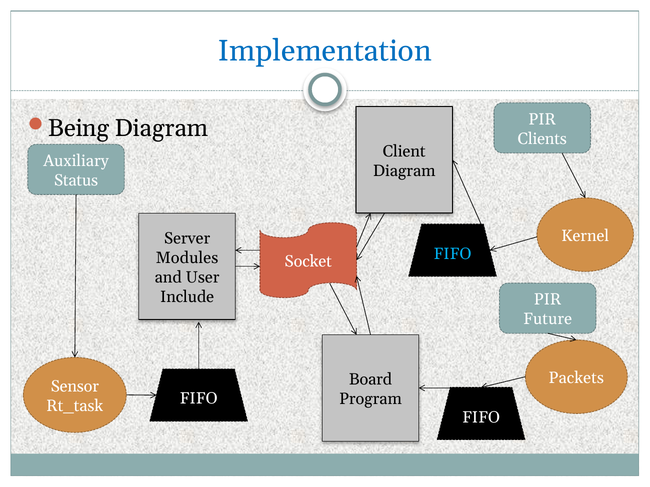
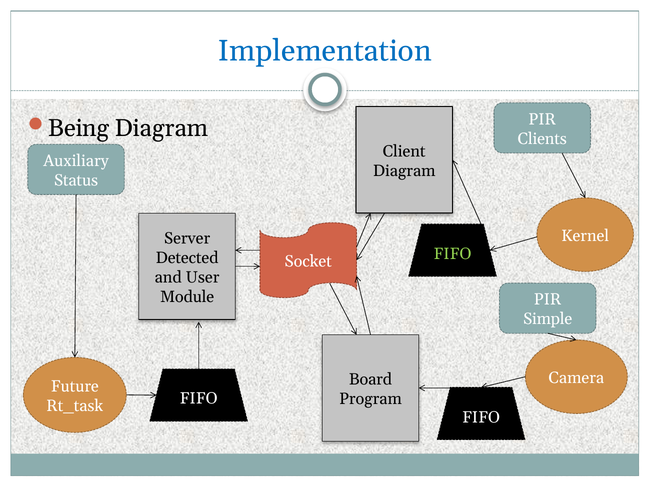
FIFO at (453, 254) colour: light blue -> light green
Modules: Modules -> Detected
Include: Include -> Module
Future: Future -> Simple
Packets: Packets -> Camera
Sensor: Sensor -> Future
